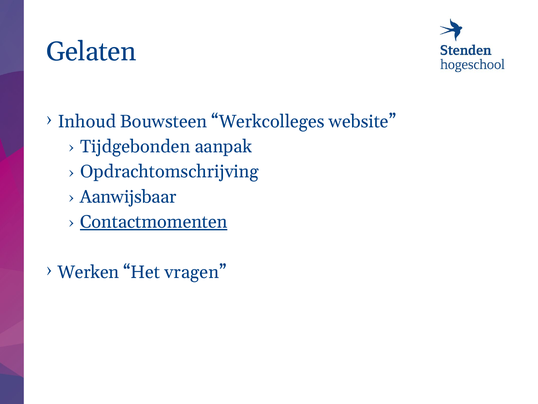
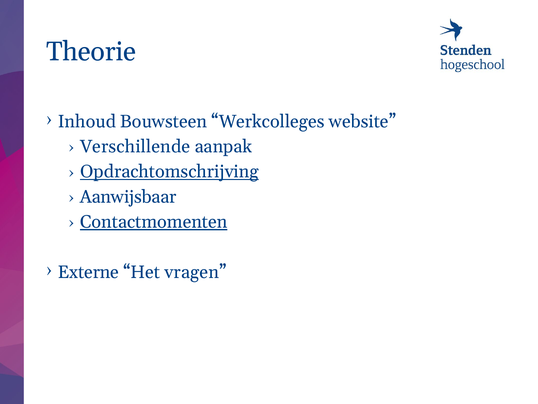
Gelaten: Gelaten -> Theorie
Tijdgebonden: Tijdgebonden -> Verschillende
Opdrachtomschrijving underline: none -> present
Werken: Werken -> Externe
